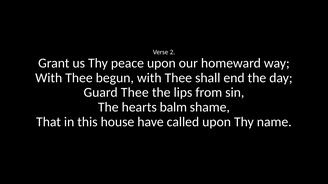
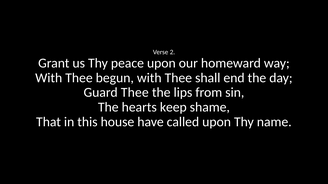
balm: balm -> keep
